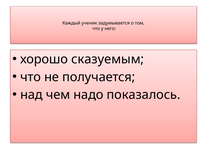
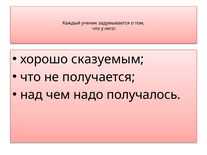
показалось: показалось -> получалось
